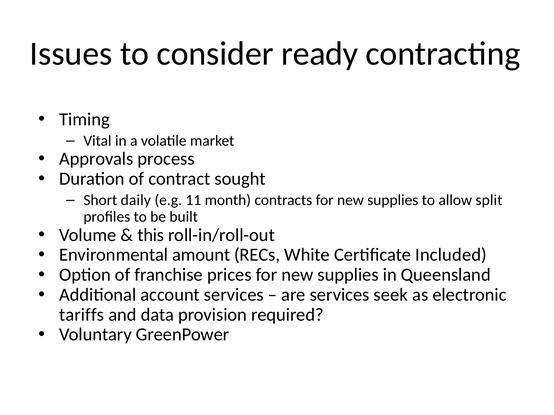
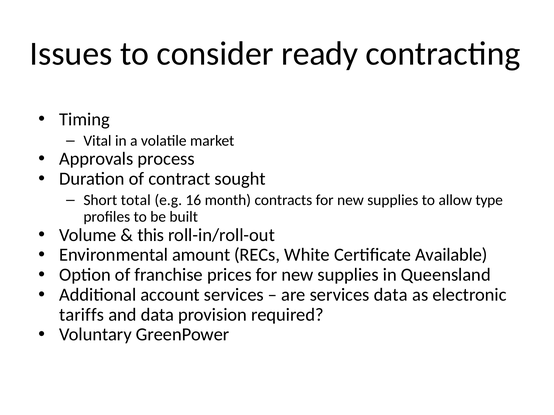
daily: daily -> total
11: 11 -> 16
split: split -> type
Included: Included -> Available
services seek: seek -> data
